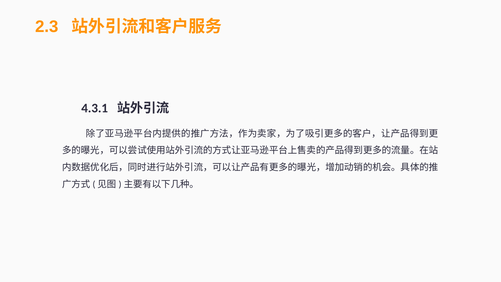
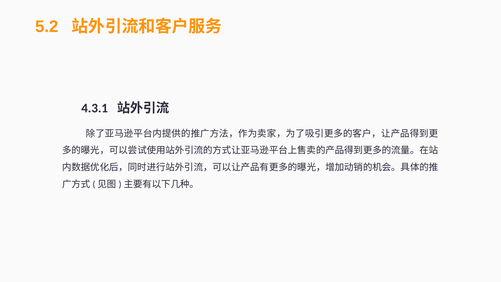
2.3: 2.3 -> 5.2
